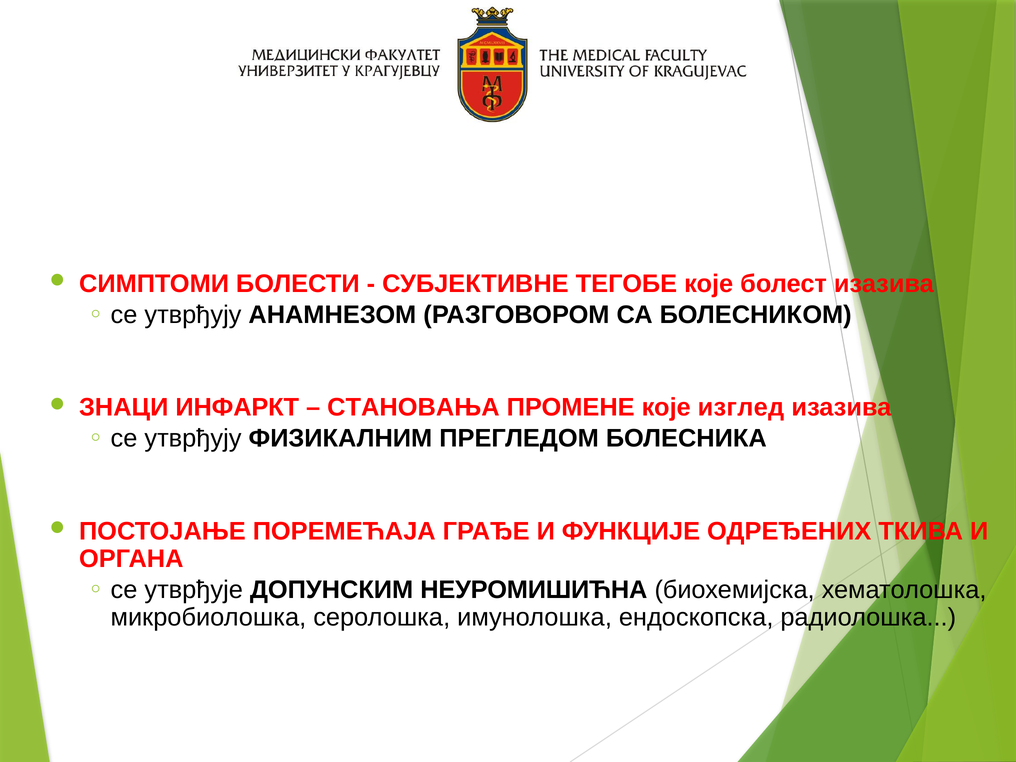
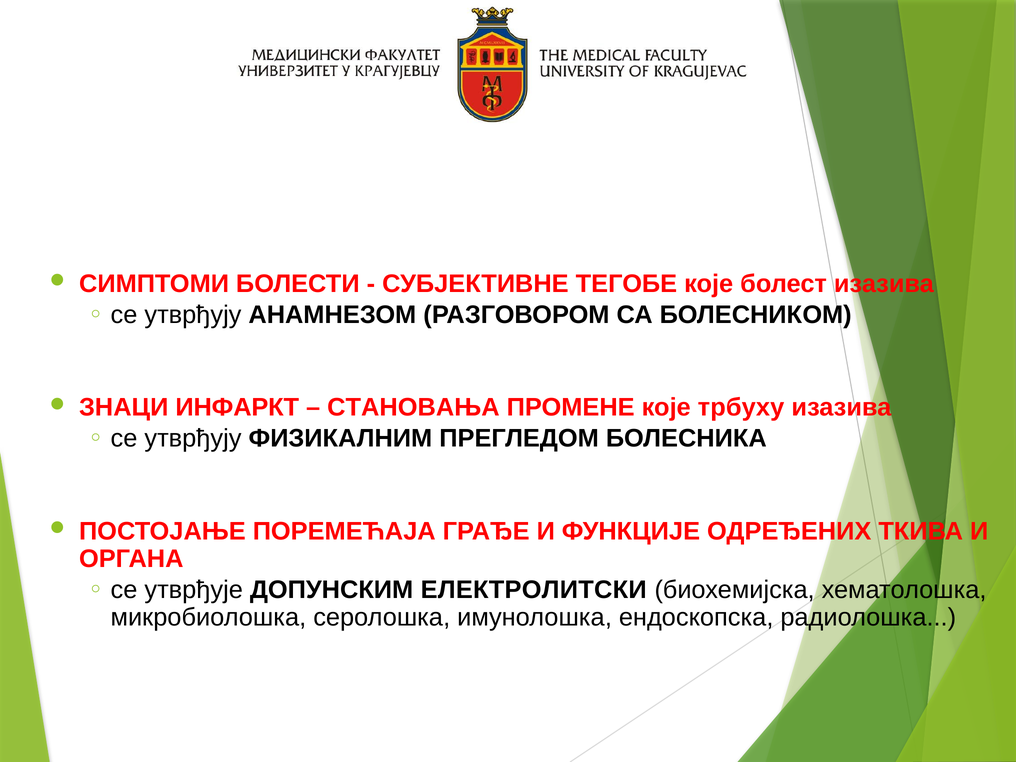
изглед: изглед -> трбуху
НЕУРОМИШИЋНА: НЕУРОМИШИЋНА -> ЕЛЕКТРОЛИТСКИ
